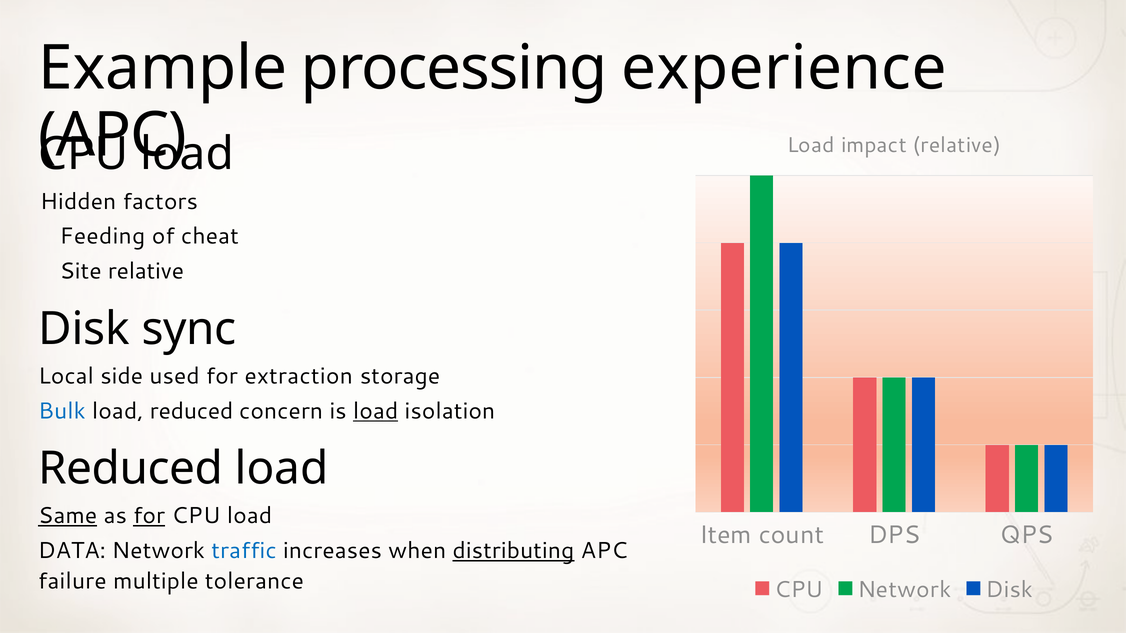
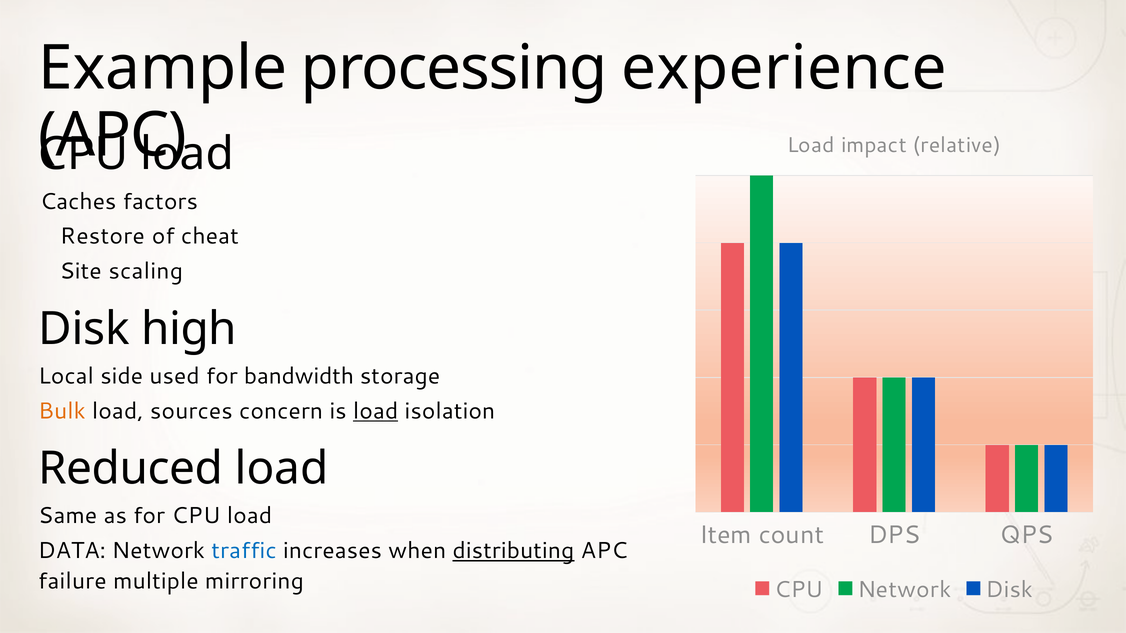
Hidden: Hidden -> Caches
Feeding: Feeding -> Restore
Site relative: relative -> scaling
sync: sync -> high
extraction: extraction -> bandwidth
Bulk colour: blue -> orange
load reduced: reduced -> sources
Same underline: present -> none
for at (149, 516) underline: present -> none
tolerance: tolerance -> mirroring
